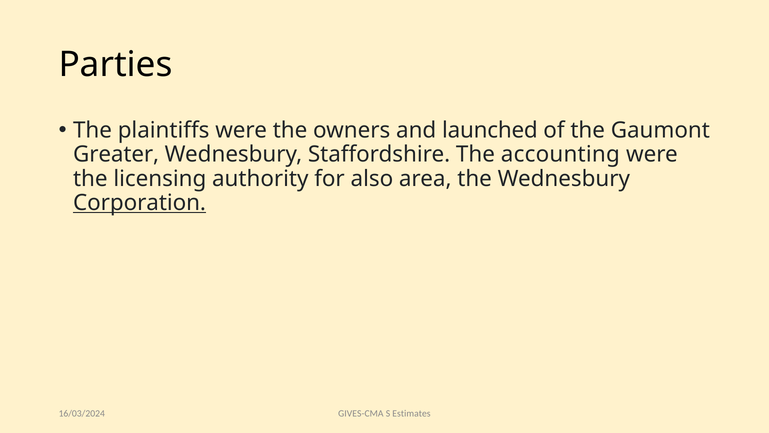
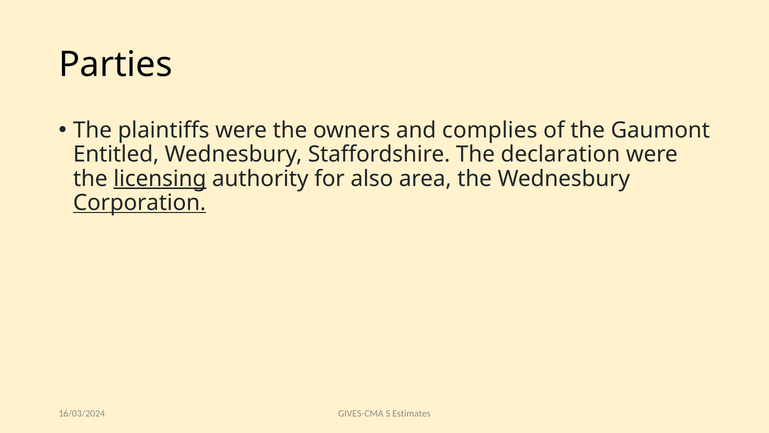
launched: launched -> complies
Greater: Greater -> Entitled
accounting: accounting -> declaration
licensing underline: none -> present
